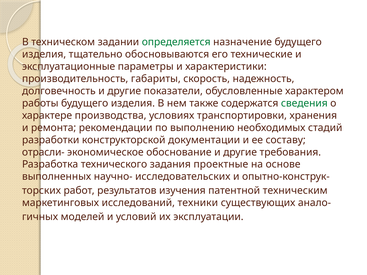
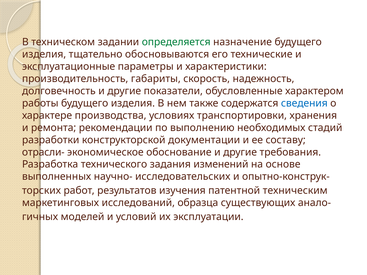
сведения colour: green -> blue
проектные: проектные -> изменений
техники: техники -> образца
